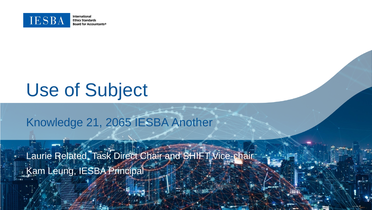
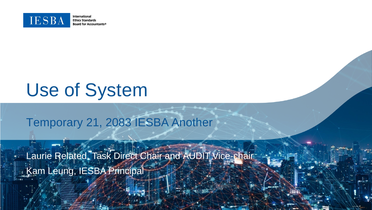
Subject: Subject -> System
Knowledge: Knowledge -> Temporary
2065: 2065 -> 2083
SHIFT: SHIFT -> AUDIT
